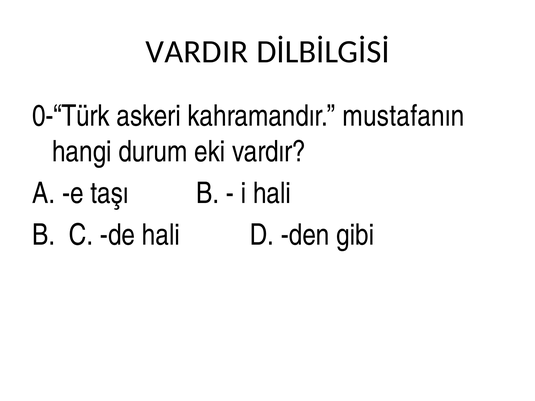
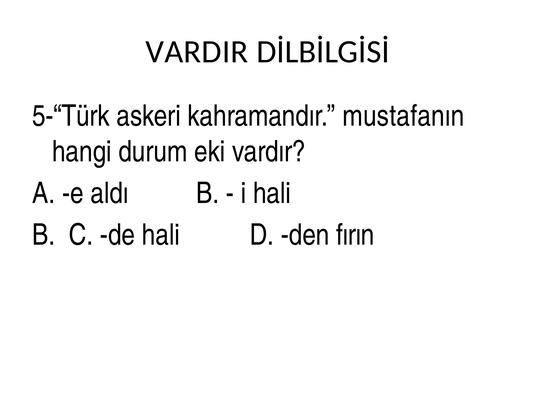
0-“Türk: 0-“Türk -> 5-“Türk
taşı: taşı -> aldı
gibi: gibi -> fırın
